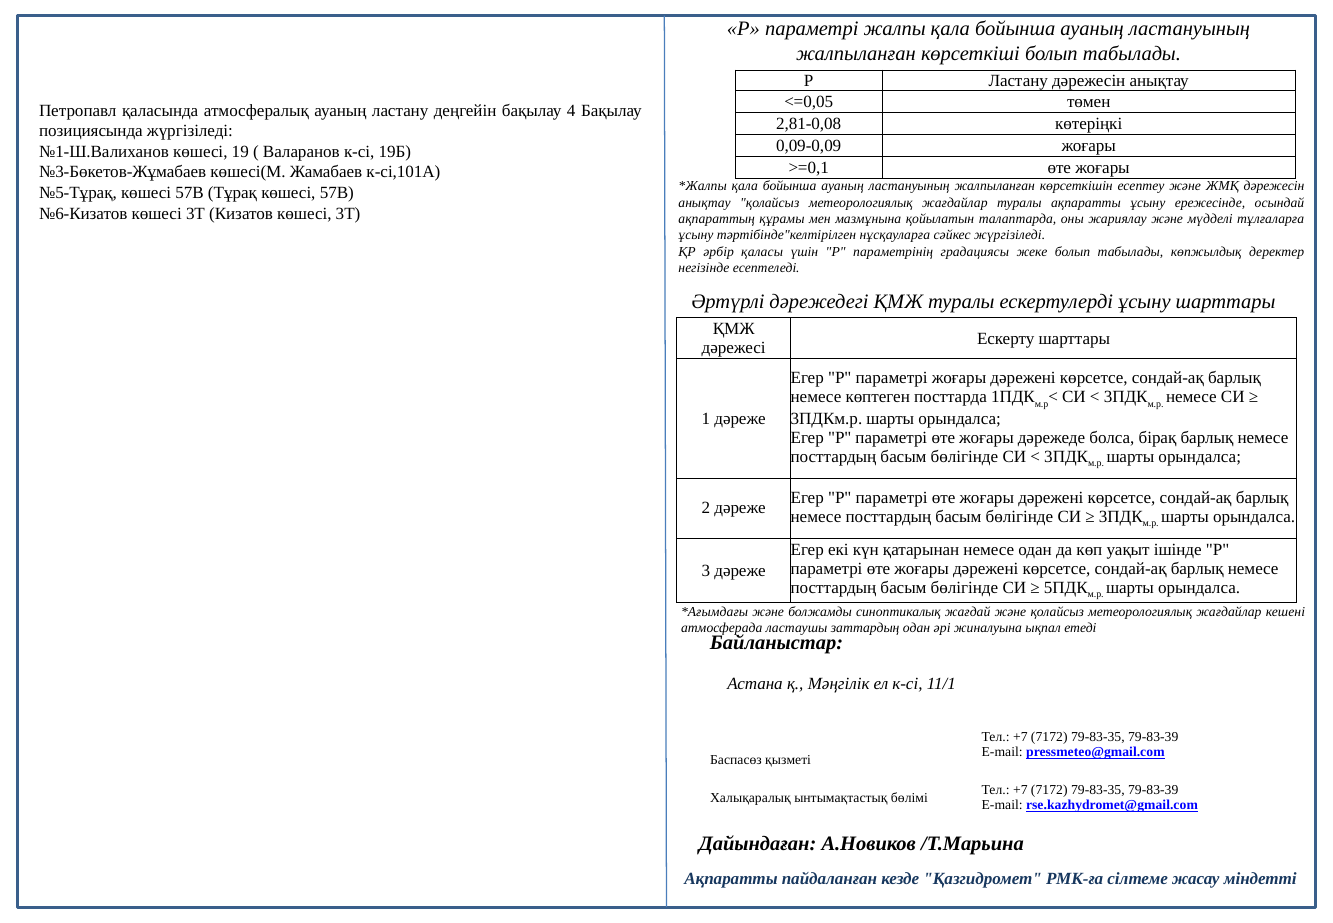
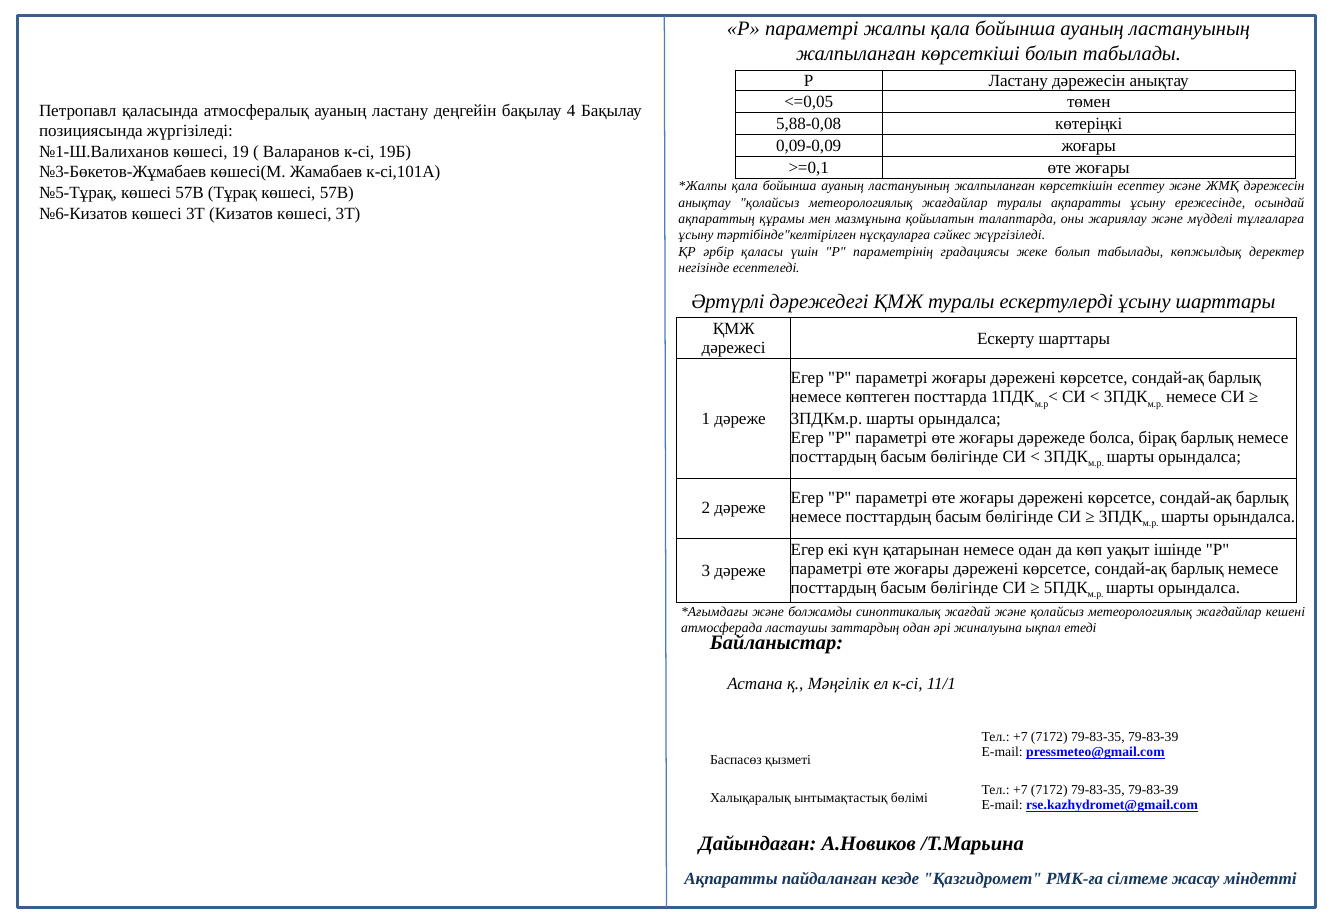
2,81-0,08: 2,81-0,08 -> 5,88-0,08
